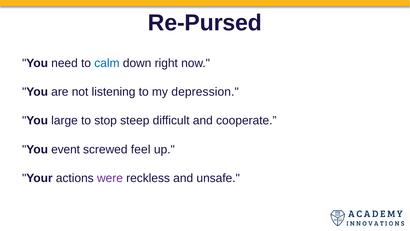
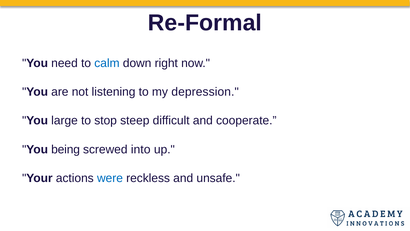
Re-Pursed: Re-Pursed -> Re-Formal
event: event -> being
feel: feel -> into
were colour: purple -> blue
